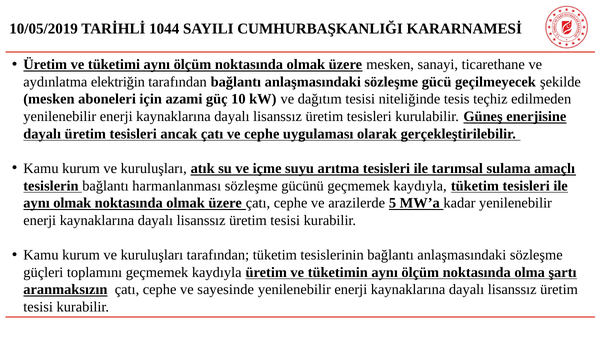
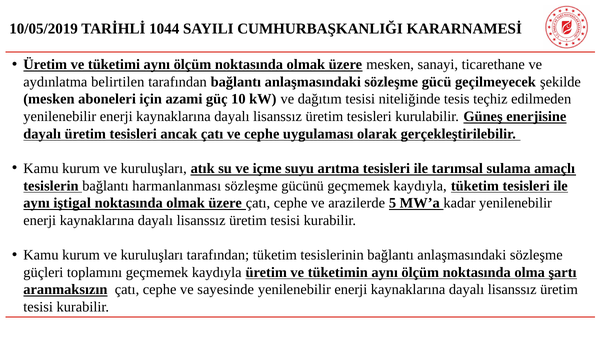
elektriğin: elektriğin -> belirtilen
aynı olmak: olmak -> iştigal
